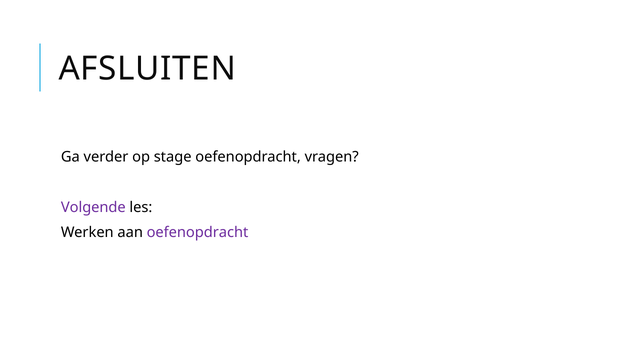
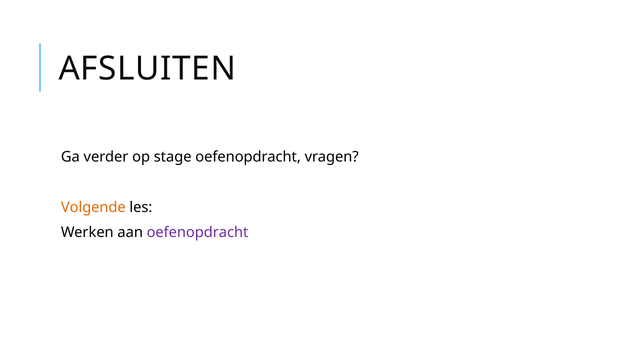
Volgende colour: purple -> orange
